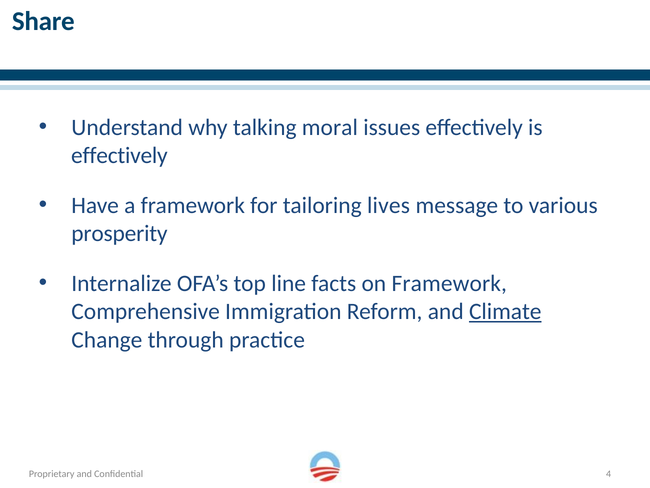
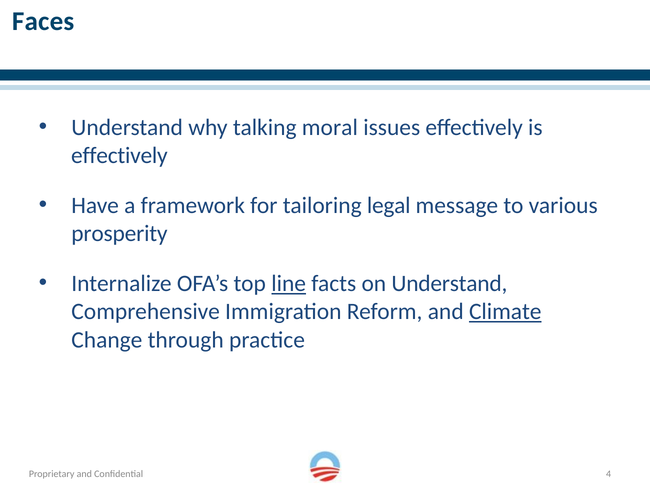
Share: Share -> Faces
lives: lives -> legal
line underline: none -> present
on Framework: Framework -> Understand
